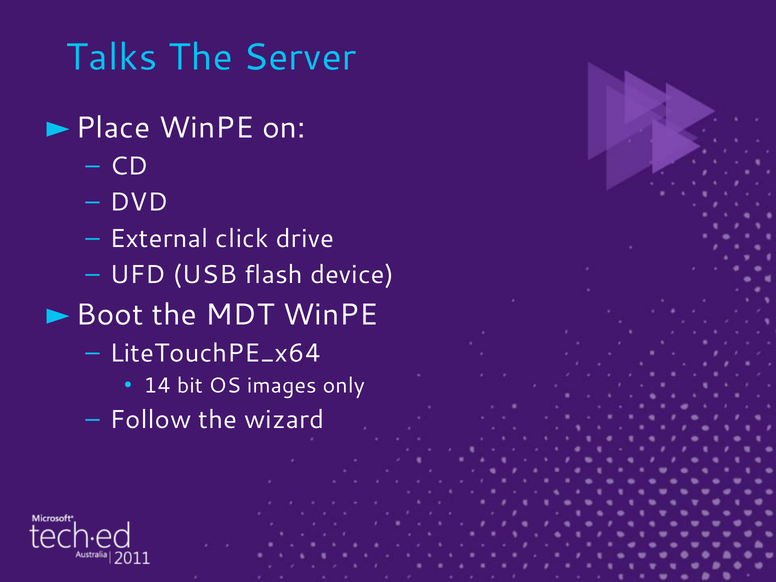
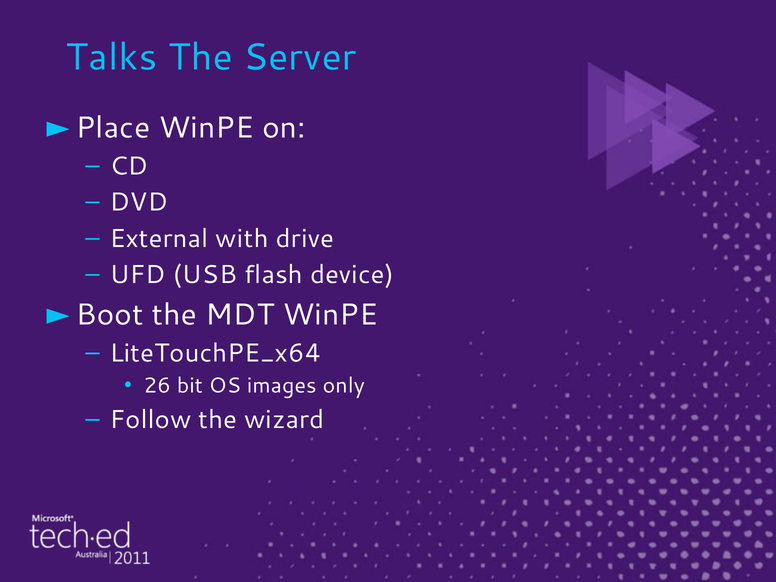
click: click -> with
14: 14 -> 26
